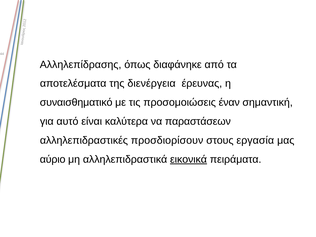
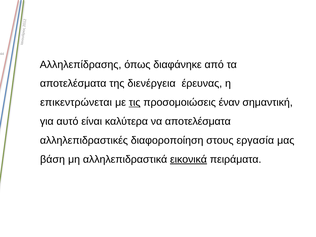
συναισθηματικό: συναισθηματικό -> επικεντρώνεται
τις underline: none -> present
να παραστάσεων: παραστάσεων -> αποτελέσματα
προσδιορίσουν: προσδιορίσουν -> διαφοροποίηση
αύριο: αύριο -> βάση
